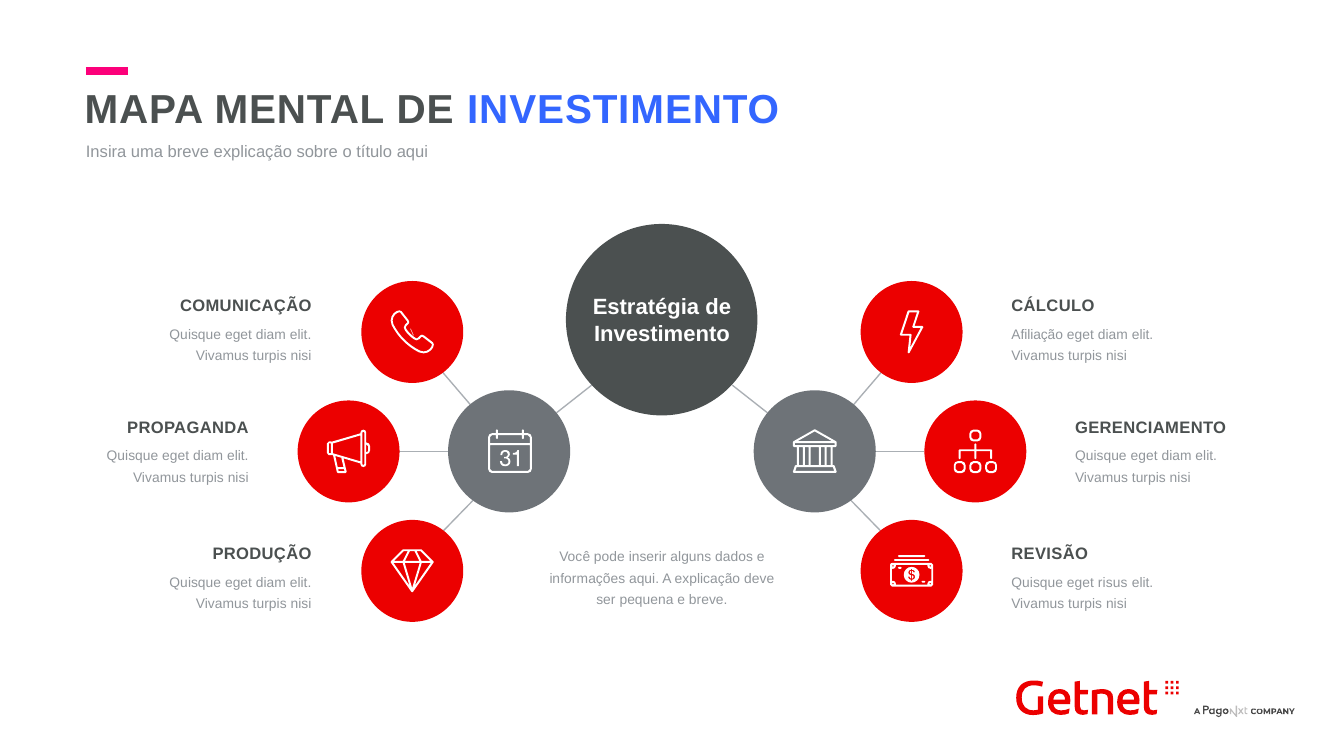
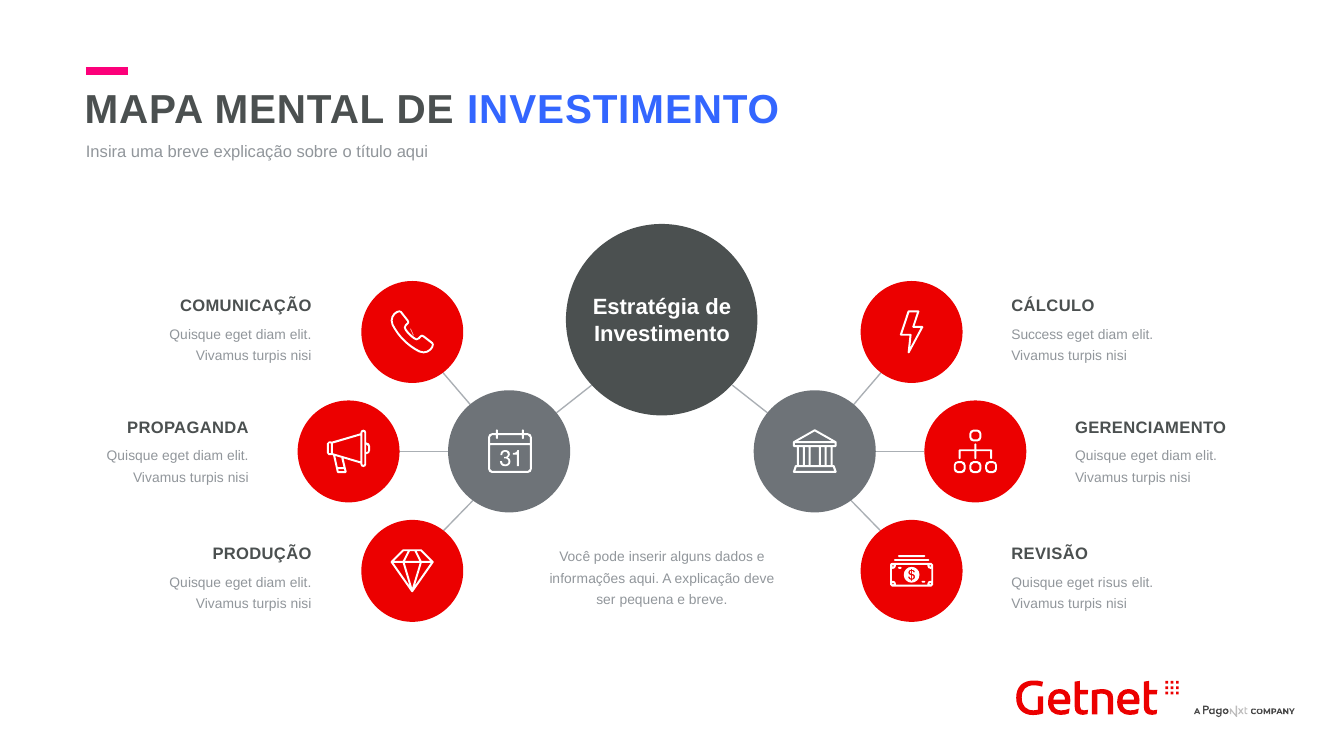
Afiliação: Afiliação -> Success
